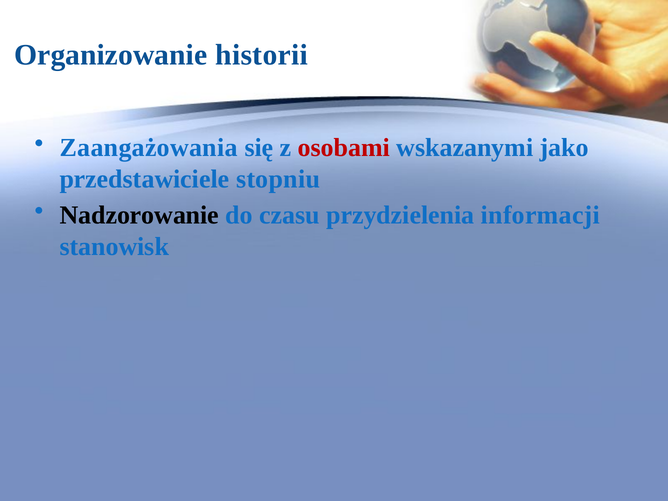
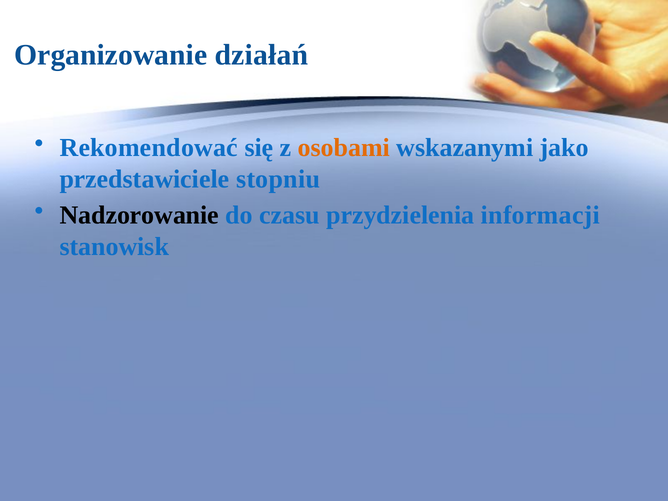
historii: historii -> działań
Zaangażowania: Zaangażowania -> Rekomendować
osobami colour: red -> orange
